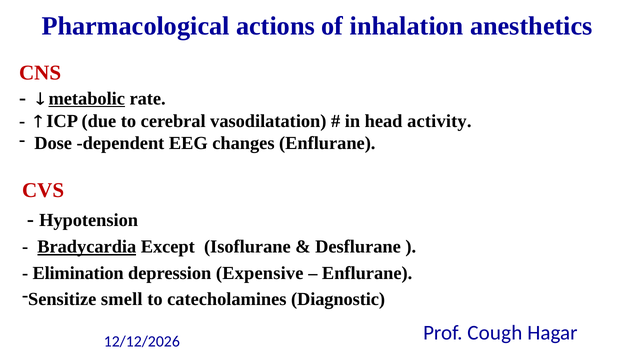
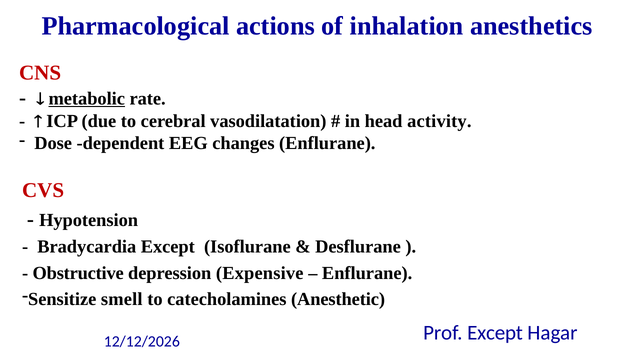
Bradycardia underline: present -> none
Elimination: Elimination -> Obstructive
Diagnostic: Diagnostic -> Anesthetic
Prof Cough: Cough -> Except
